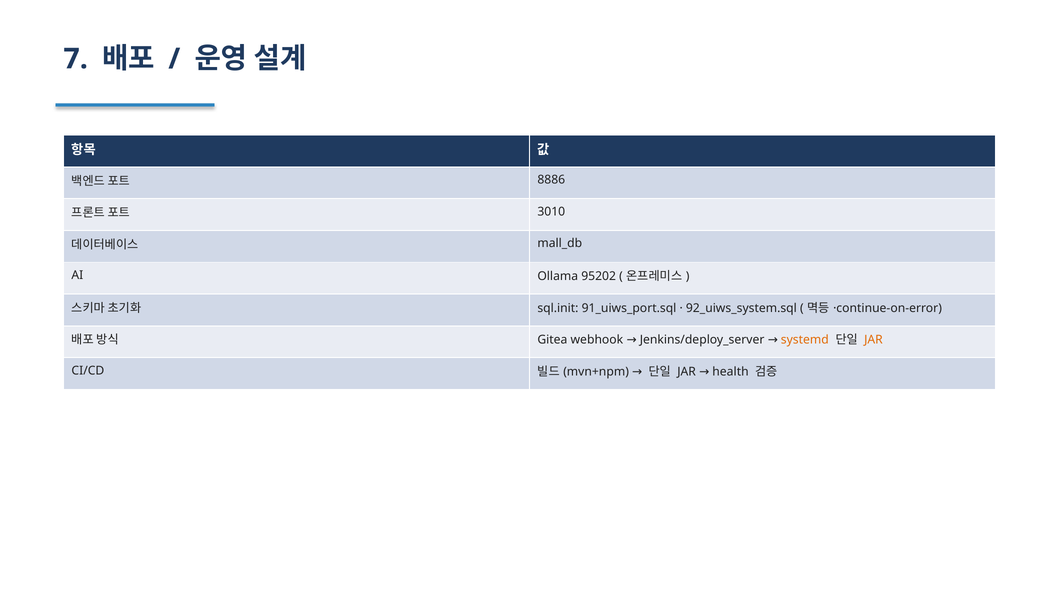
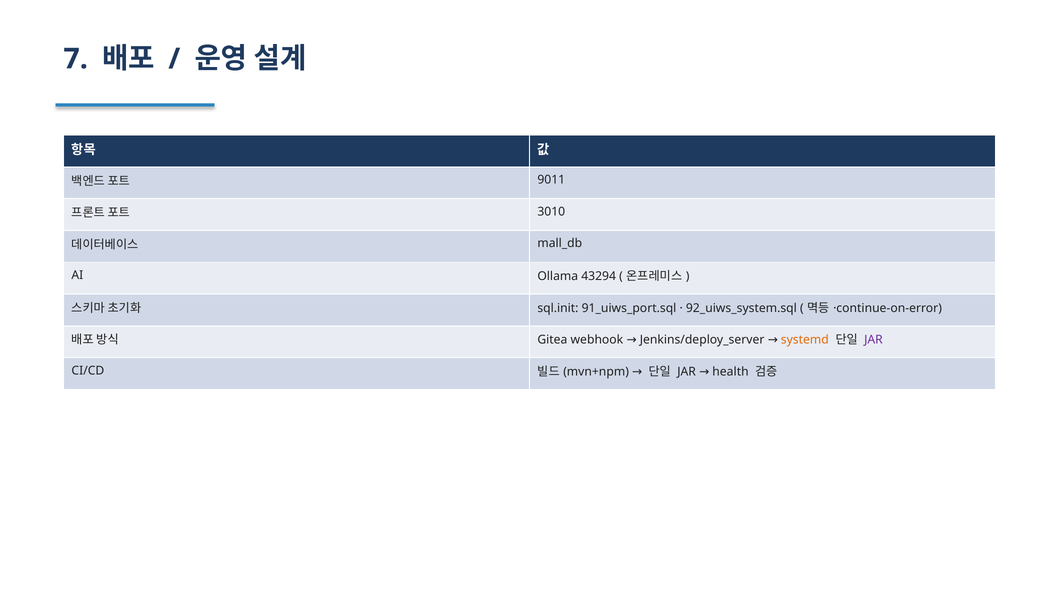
8886: 8886 -> 9011
95202: 95202 -> 43294
JAR at (873, 340) colour: orange -> purple
